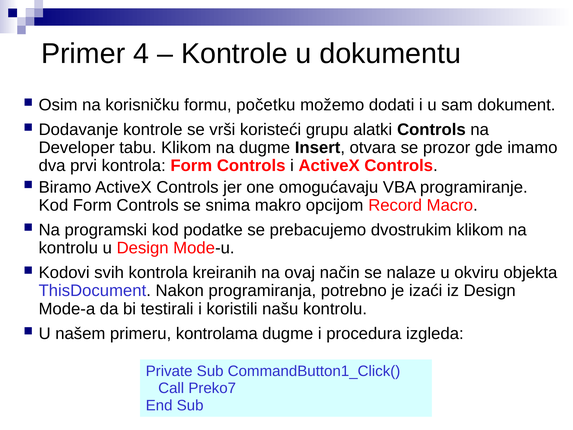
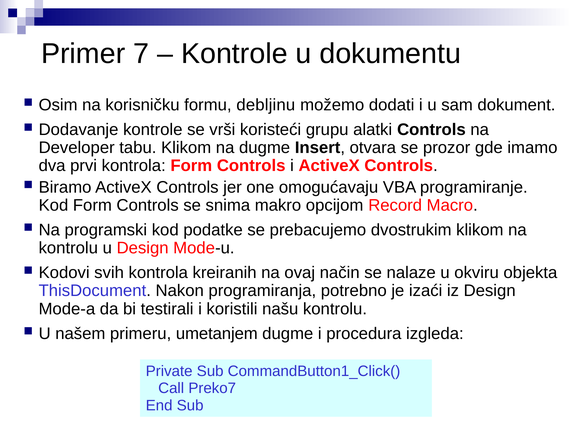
4: 4 -> 7
početku: početku -> debljinu
kontrolama: kontrolama -> umetanjem
